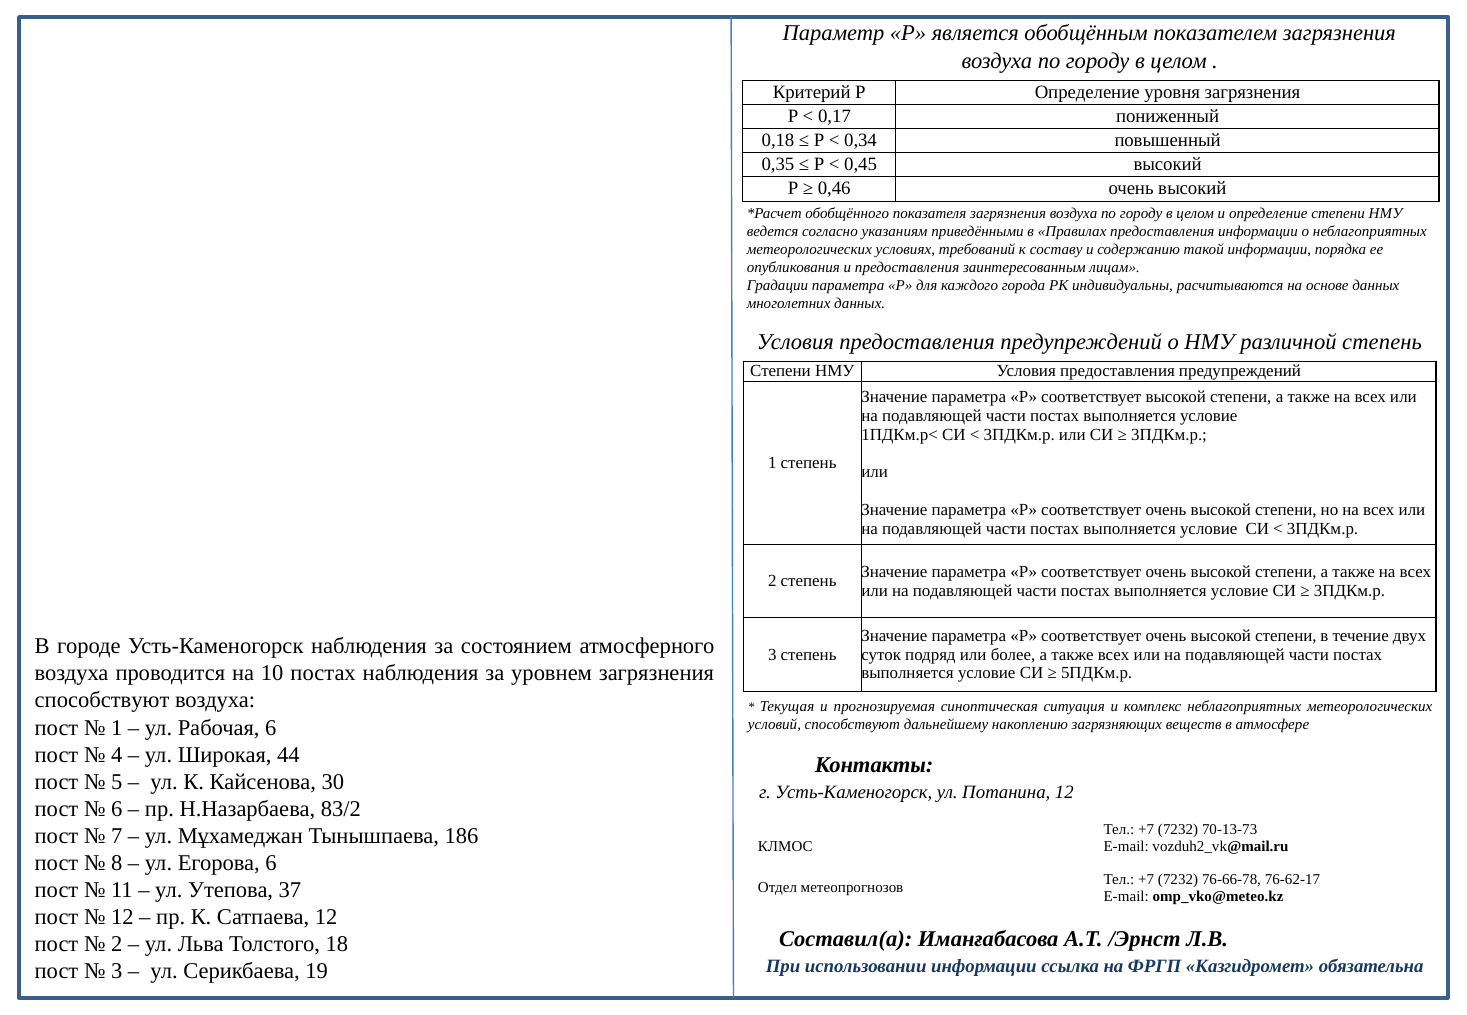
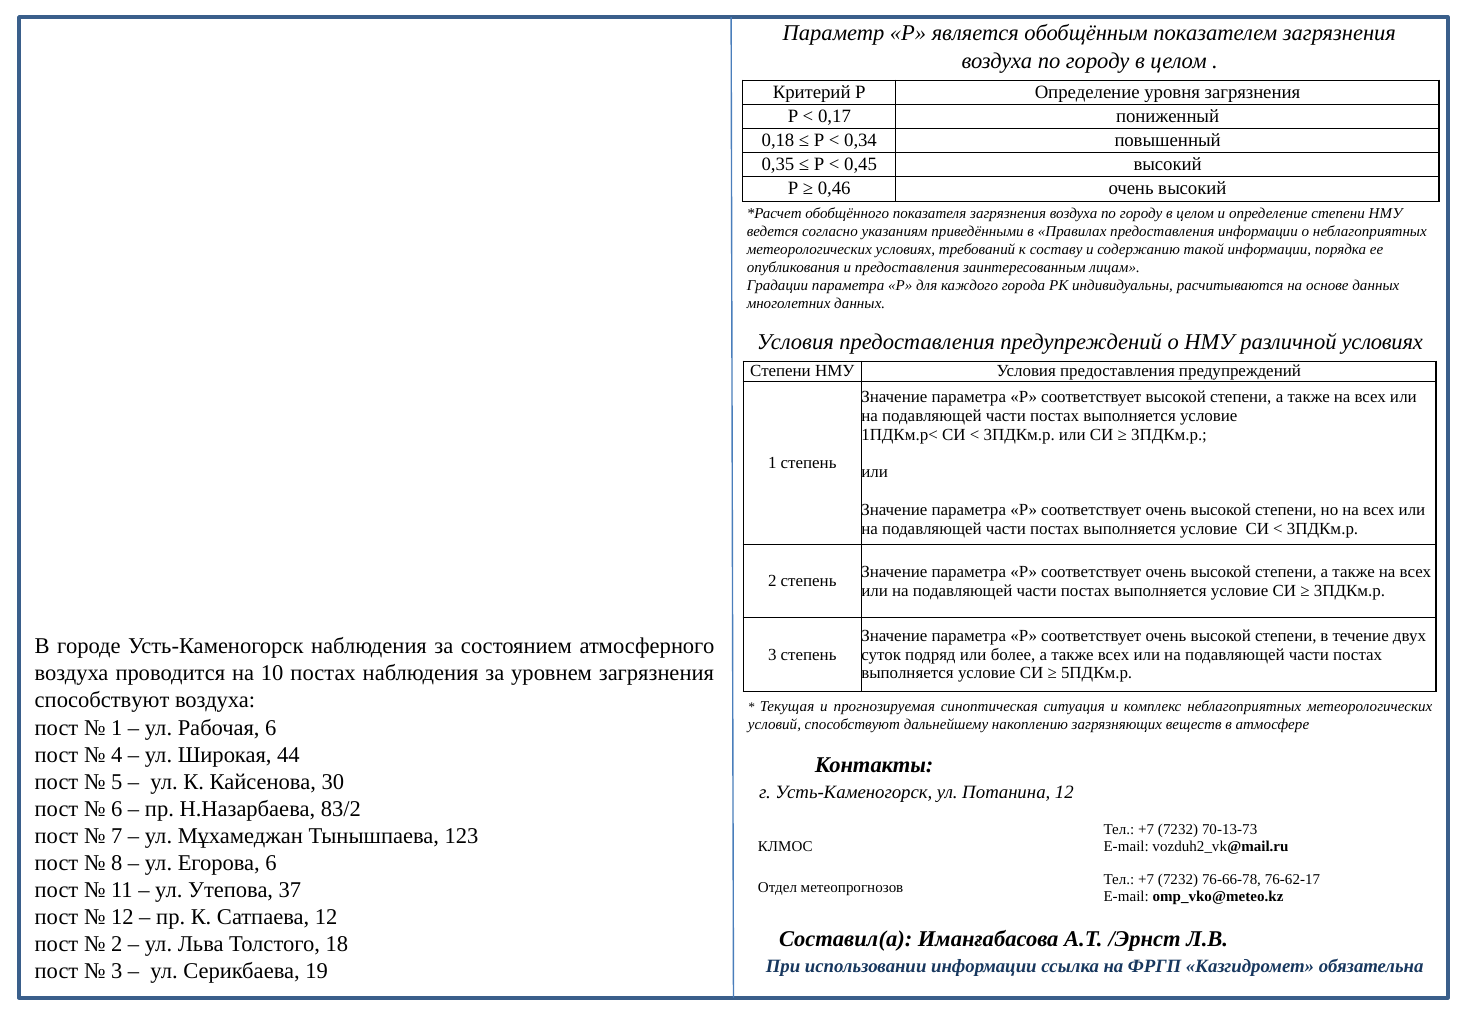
различной степень: степень -> условиях
186: 186 -> 123
